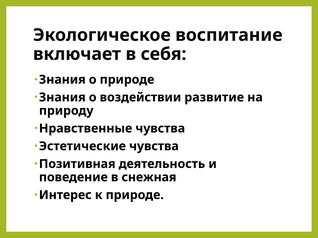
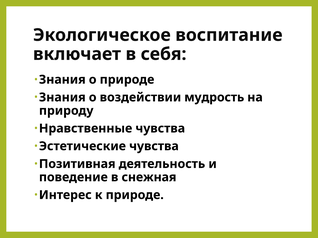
развитие: развитие -> мудрость
